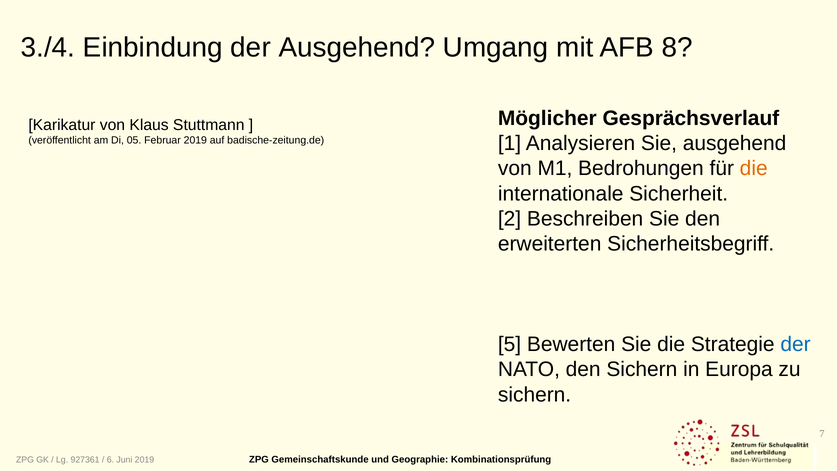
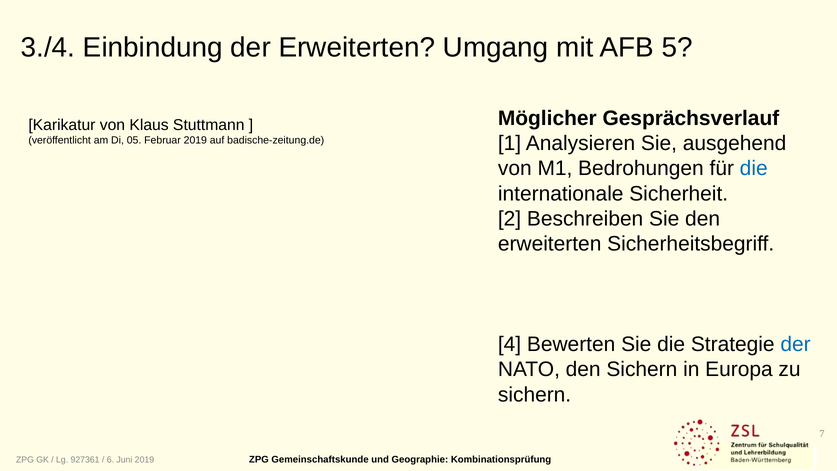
der Ausgehend: Ausgehend -> Erweiterten
8: 8 -> 5
die at (754, 168) colour: orange -> blue
5: 5 -> 4
